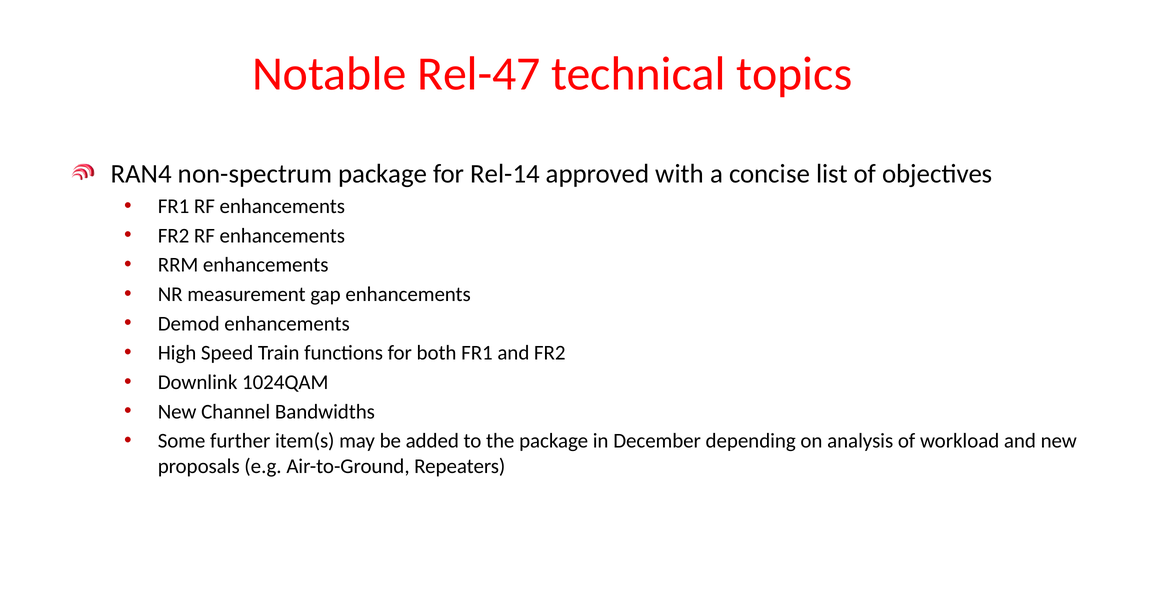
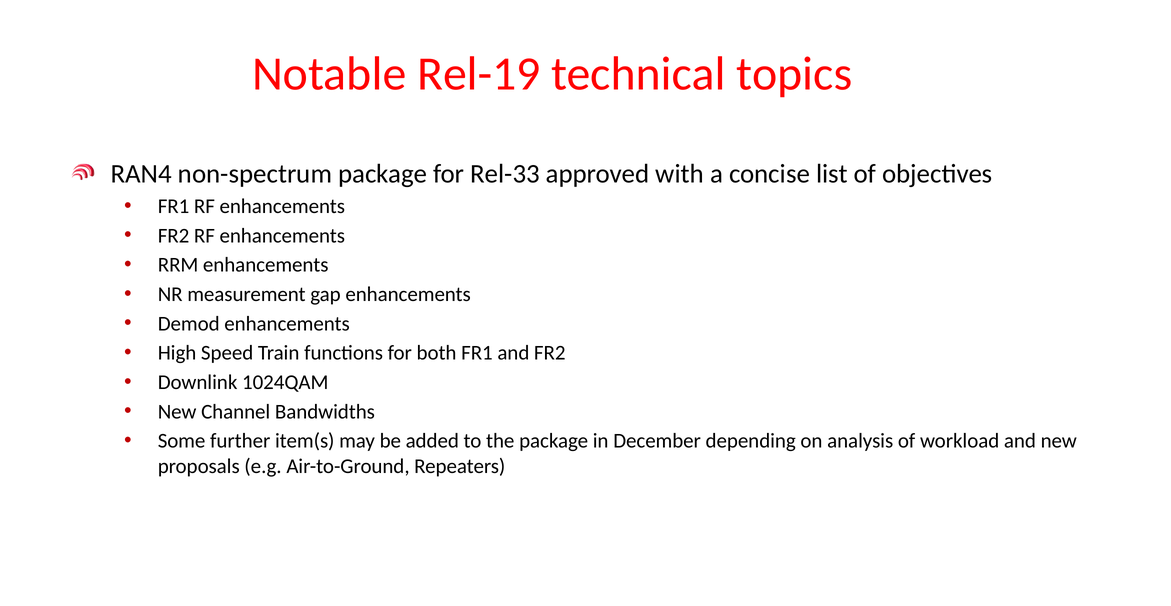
Rel-47: Rel-47 -> Rel-19
Rel-14: Rel-14 -> Rel-33
